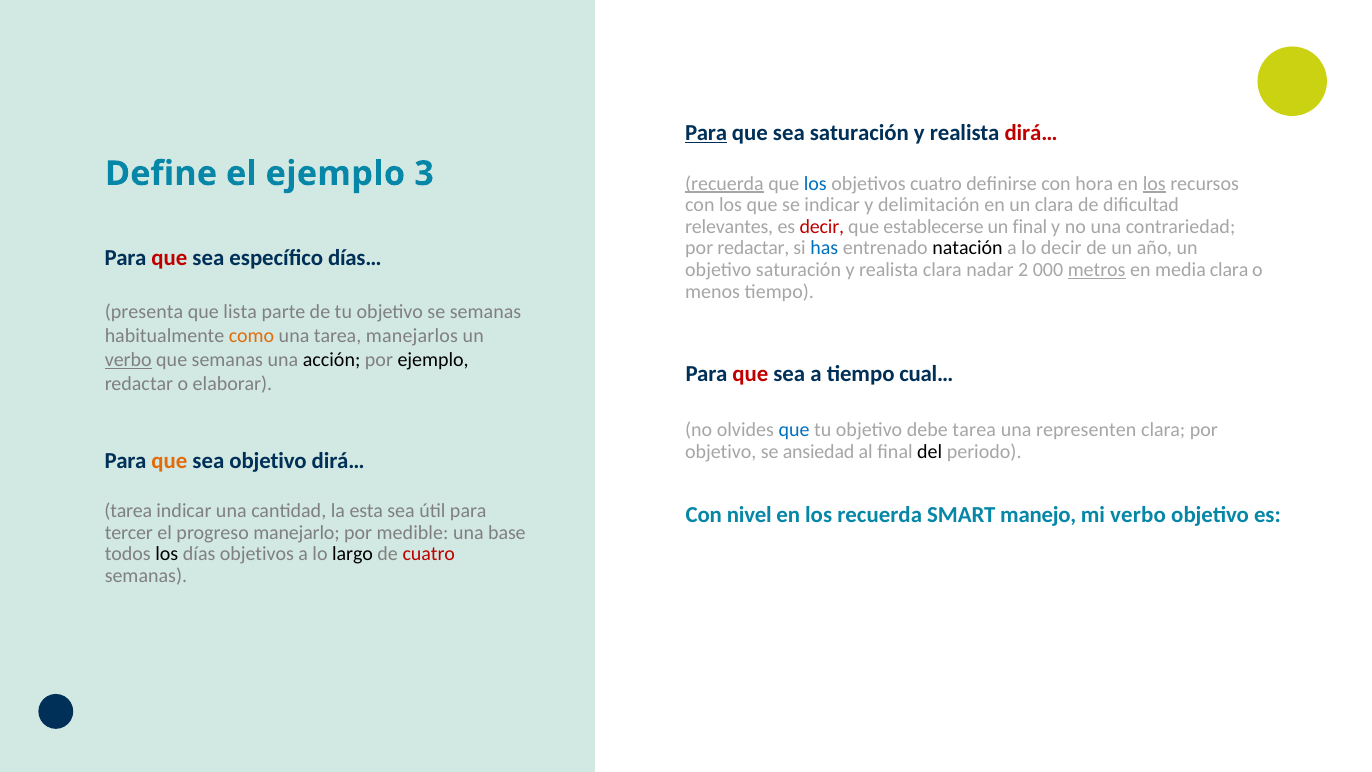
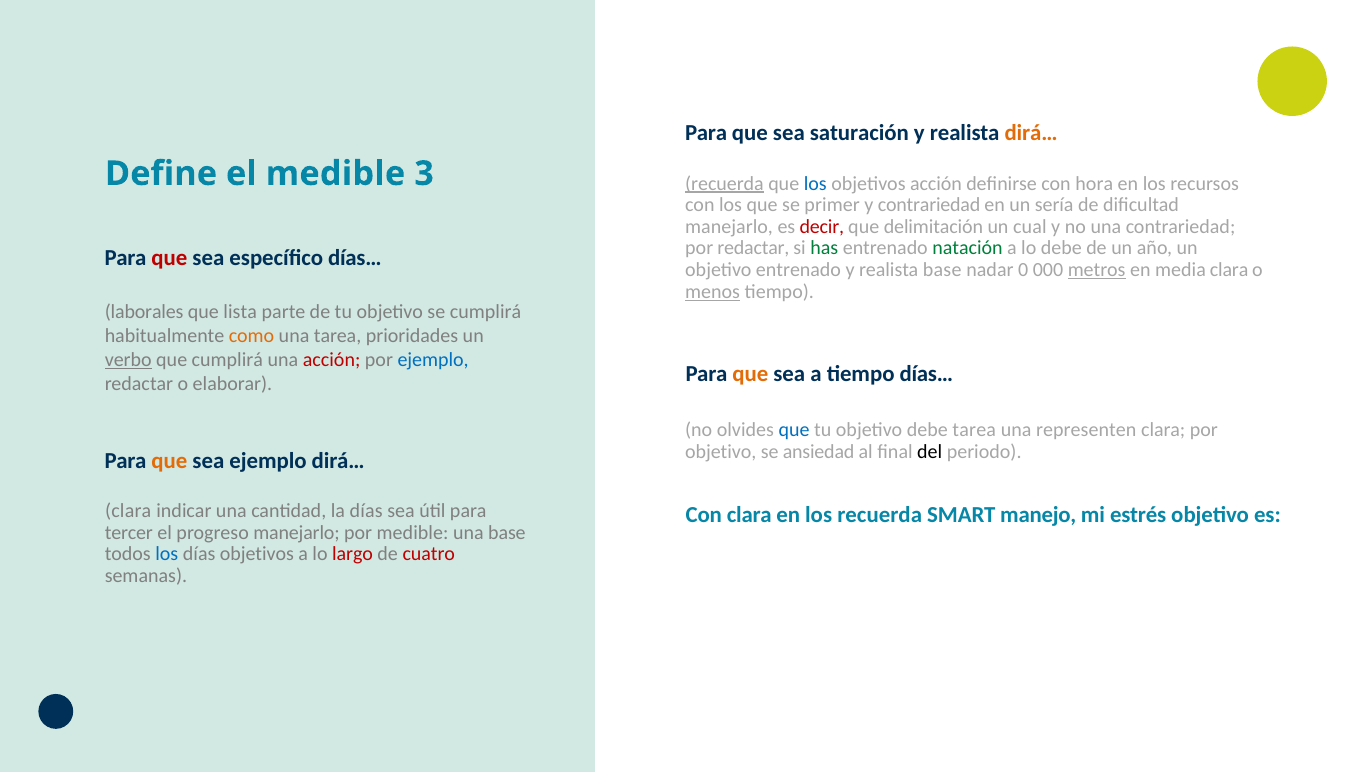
Para at (706, 133) underline: present -> none
dirá… at (1031, 133) colour: red -> orange
el ejemplo: ejemplo -> medible
objetivos cuatro: cuatro -> acción
los at (1154, 183) underline: present -> none
se indicar: indicar -> primer
y delimitación: delimitación -> contrariedad
un clara: clara -> sería
relevantes at (729, 227): relevantes -> manejarlo
establecerse: establecerse -> delimitación
un final: final -> cual
has colour: blue -> green
natación colour: black -> green
lo decir: decir -> debe
objetivo saturación: saturación -> entrenado
realista clara: clara -> base
2: 2 -> 0
menos underline: none -> present
presenta: presenta -> laborales
se semanas: semanas -> cumplirá
manejarlos: manejarlos -> prioridades
que semanas: semanas -> cumplirá
acción at (332, 359) colour: black -> red
ejemplo at (433, 359) colour: black -> blue
que at (750, 374) colour: red -> orange
tiempo cual…: cual… -> días…
sea objetivo: objetivo -> ejemplo
tarea at (128, 511): tarea -> clara
la esta: esta -> días
Con nivel: nivel -> clara
mi verbo: verbo -> estrés
los at (167, 554) colour: black -> blue
largo colour: black -> red
